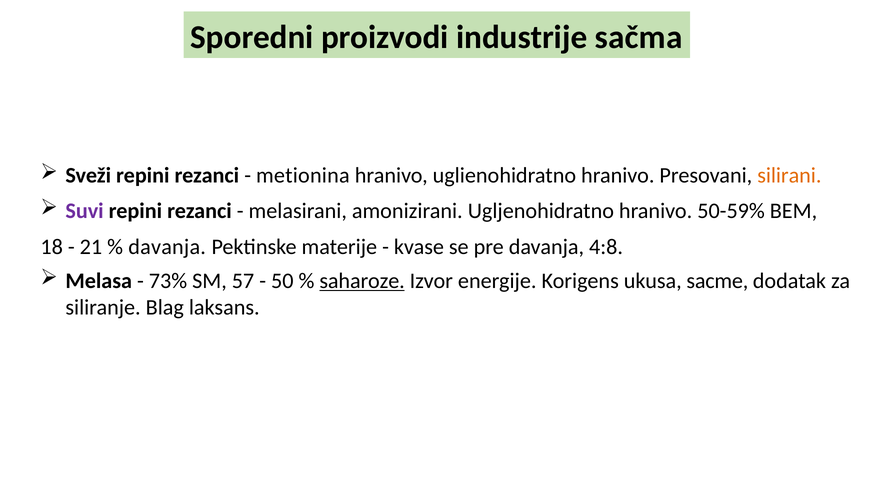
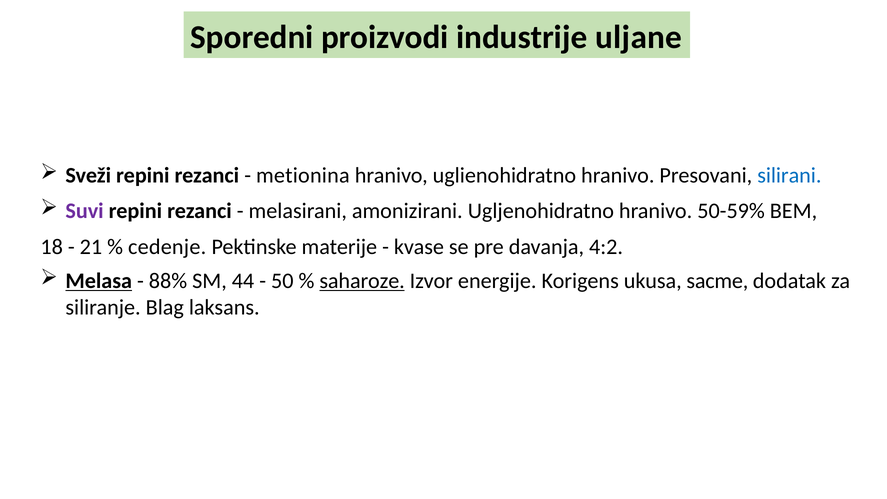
sačma: sačma -> uljane
silirani colour: orange -> blue
davanja at (167, 247): davanja -> cedenje
4:8: 4:8 -> 4:2
Melasa underline: none -> present
73%: 73% -> 88%
57: 57 -> 44
